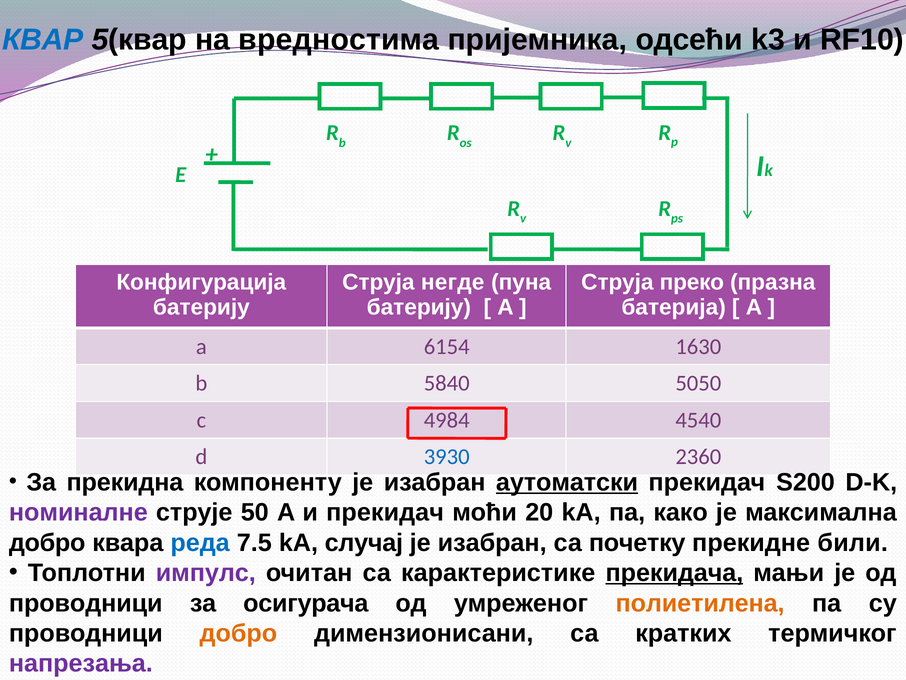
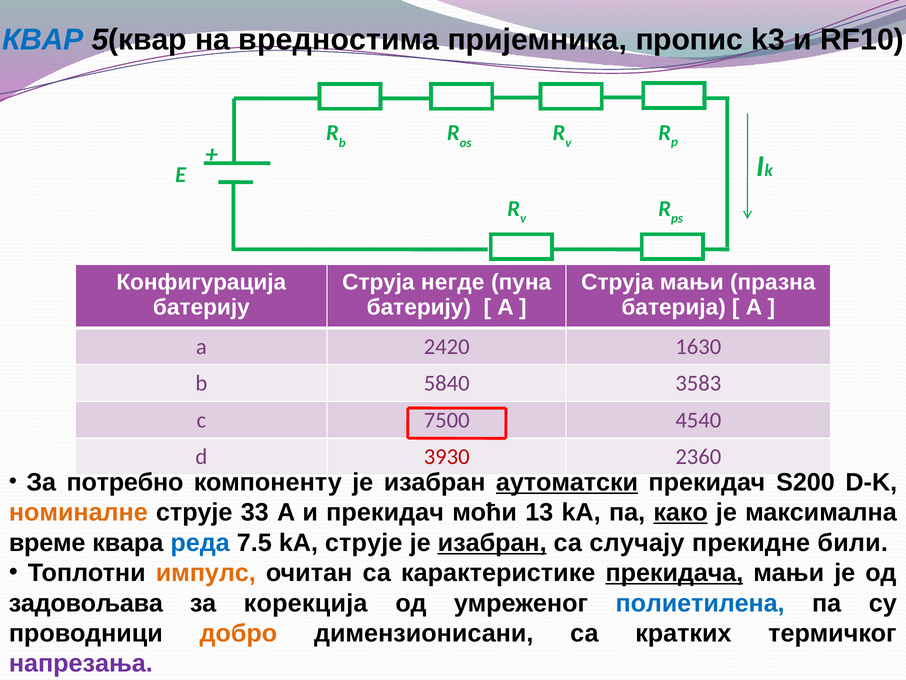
одсећи: одсећи -> пропис
Струја преко: преко -> мањи
6154: 6154 -> 2420
5050: 5050 -> 3583
4984: 4984 -> 7500
3930 colour: blue -> red
прекидна: прекидна -> потребно
номиналне colour: purple -> orange
50: 50 -> 33
20: 20 -> 13
како underline: none -> present
добро at (47, 542): добро -> време
kA случај: случај -> струје
изабран at (492, 542) underline: none -> present
почетку: почетку -> случају
импулс colour: purple -> orange
проводници at (86, 603): проводници -> задовољава
осигурача: осигурача -> корекција
полиетилена colour: orange -> blue
